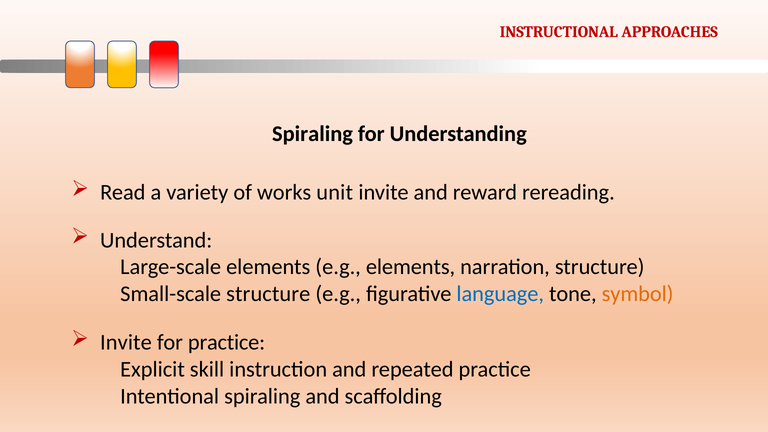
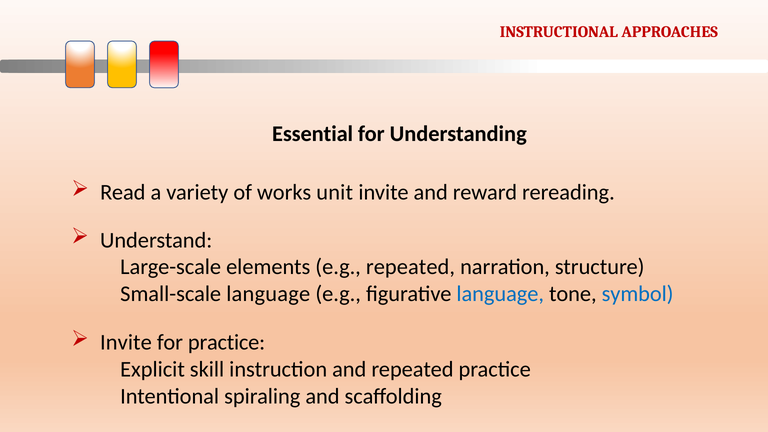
Spiraling at (313, 134): Spiraling -> Essential
e.g elements: elements -> repeated
Small-scale structure: structure -> language
symbol colour: orange -> blue
